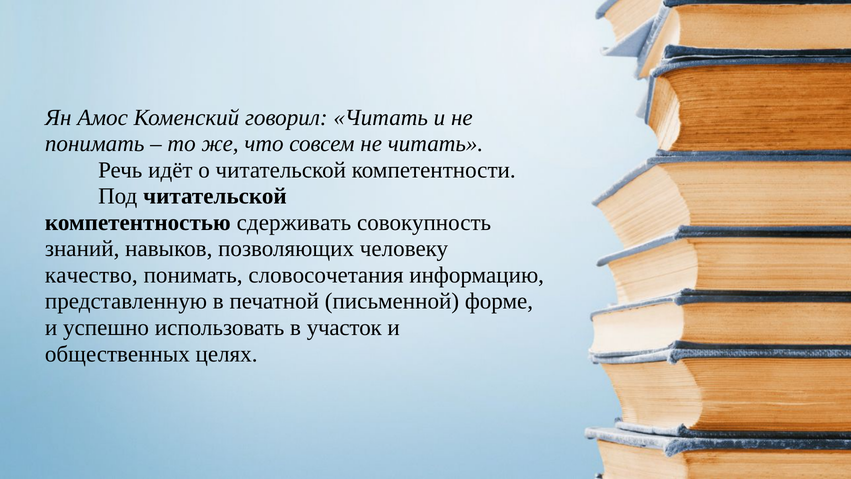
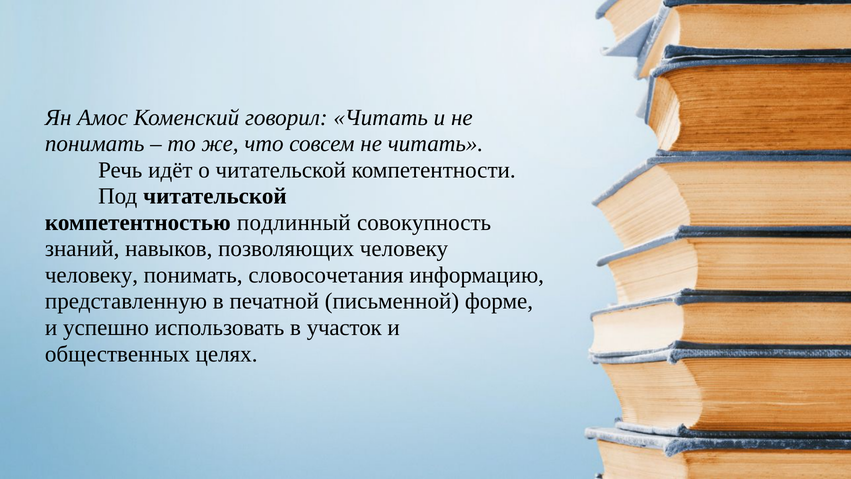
сдерживать: сдерживать -> подлинный
качество at (91, 275): качество -> человеку
